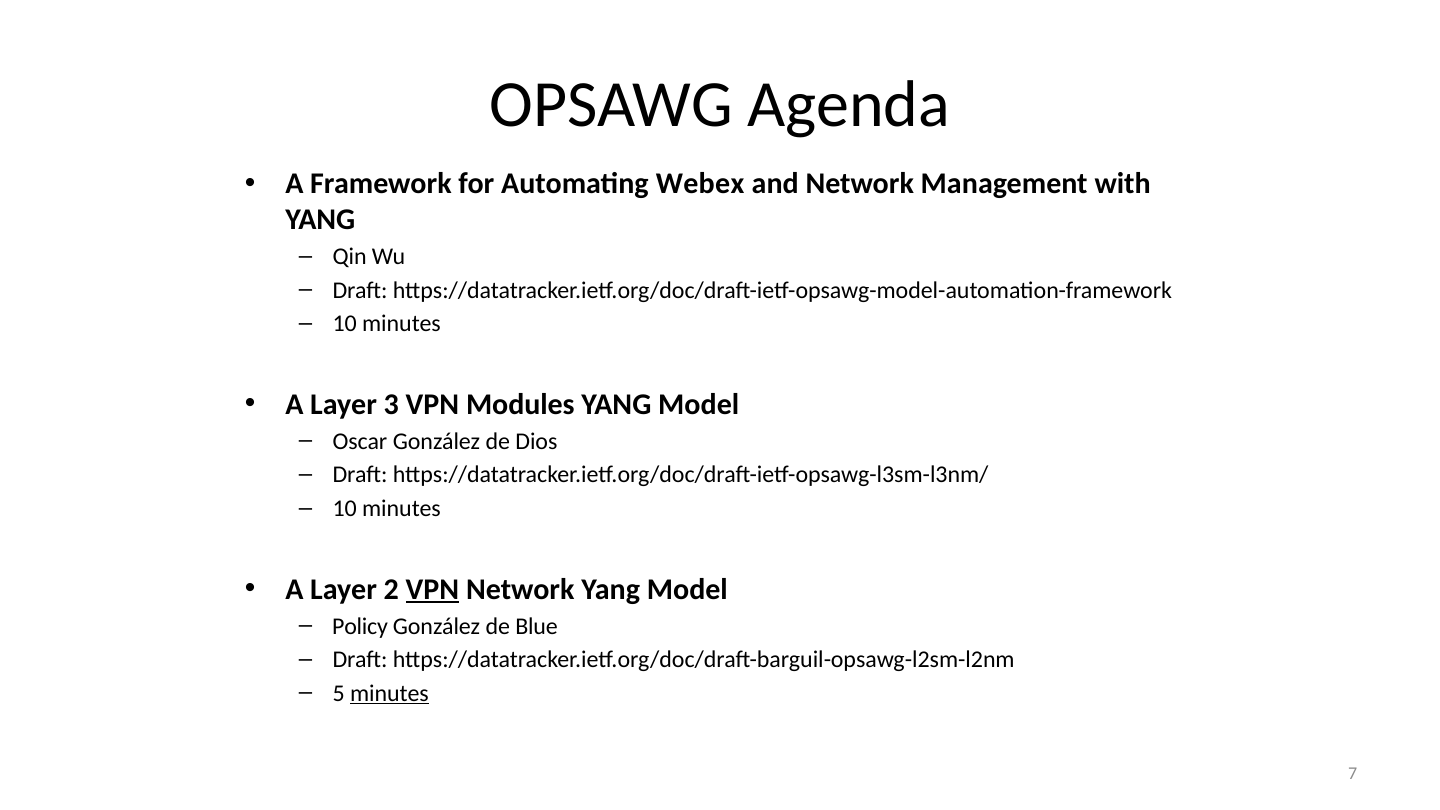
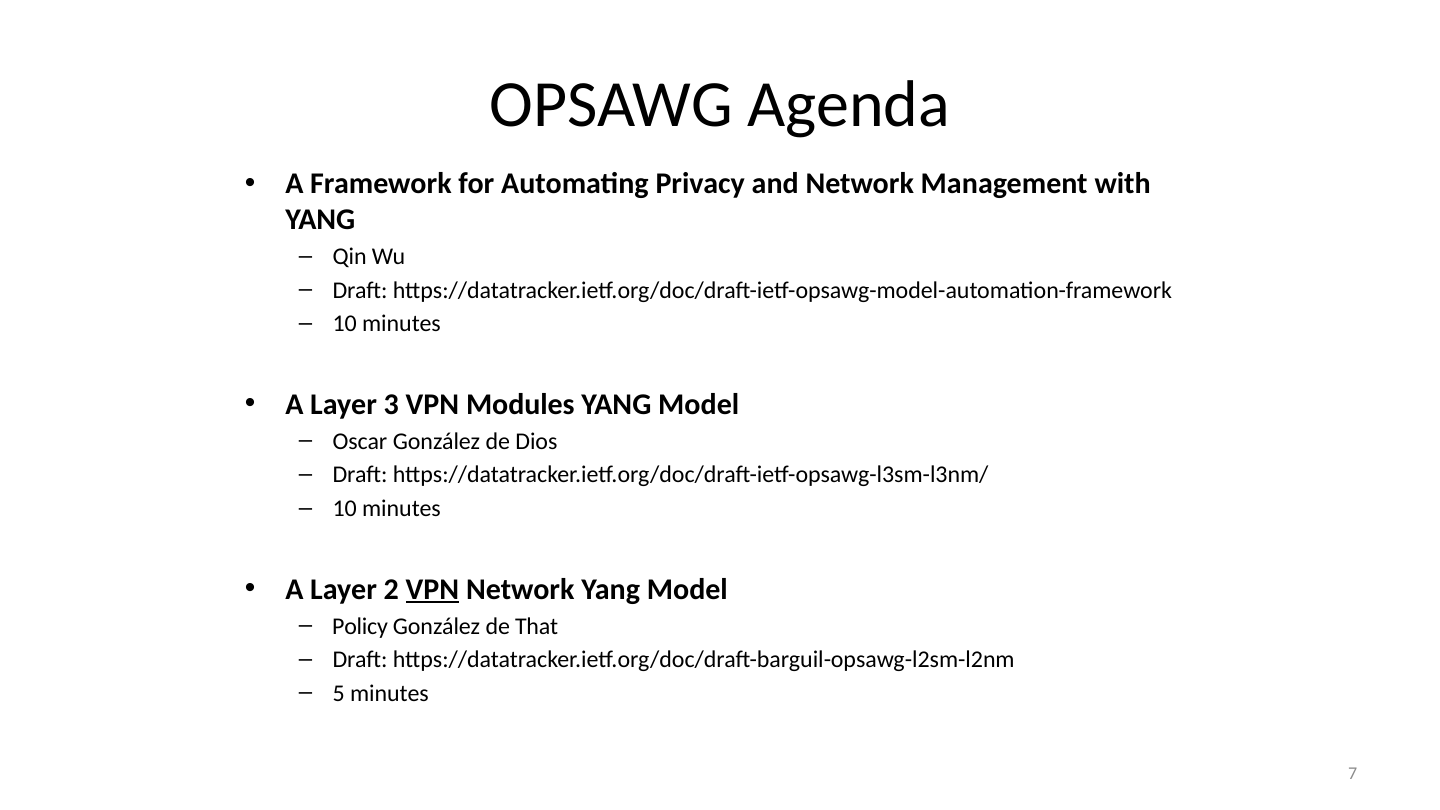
Webex: Webex -> Privacy
Blue: Blue -> That
minutes at (389, 693) underline: present -> none
